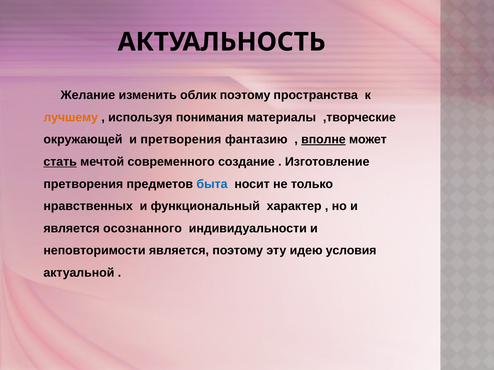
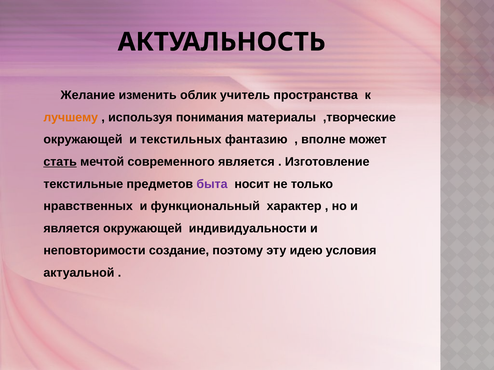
облик поэтому: поэтому -> учитель
и претворения: претворения -> текстильных
вполне underline: present -> none
современного создание: создание -> является
претворения at (83, 184): претворения -> текстильные
быта colour: blue -> purple
является осознанного: осознанного -> окружающей
неповторимости является: является -> создание
